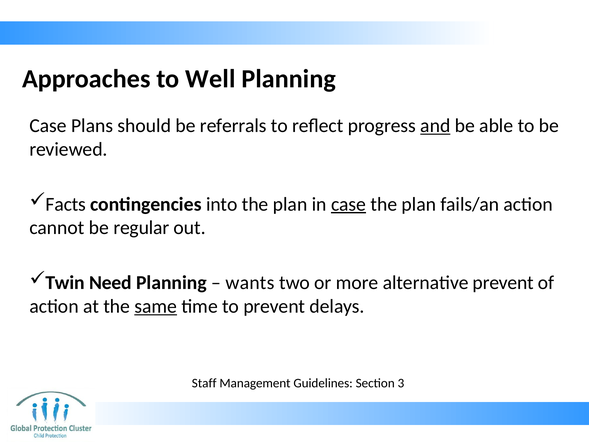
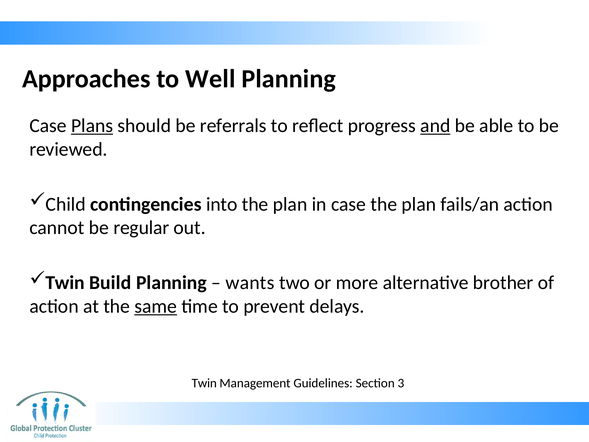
Plans underline: none -> present
Facts: Facts -> Child
case at (349, 204) underline: present -> none
Need: Need -> Build
alternative prevent: prevent -> brother
Staff at (204, 383): Staff -> Twin
